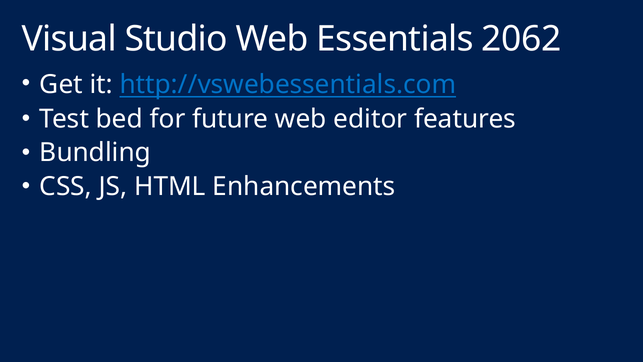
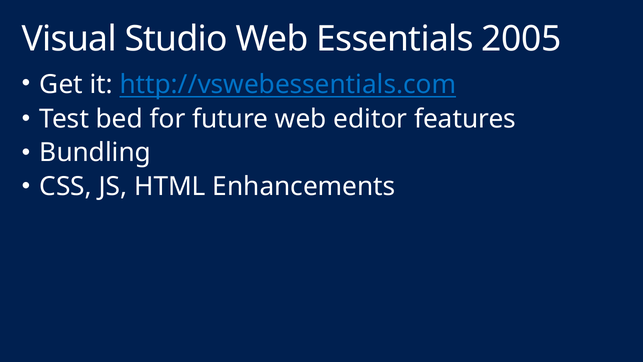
2062: 2062 -> 2005
